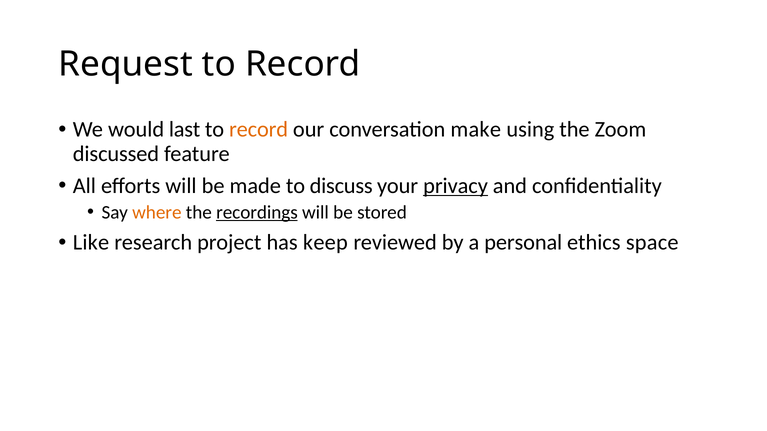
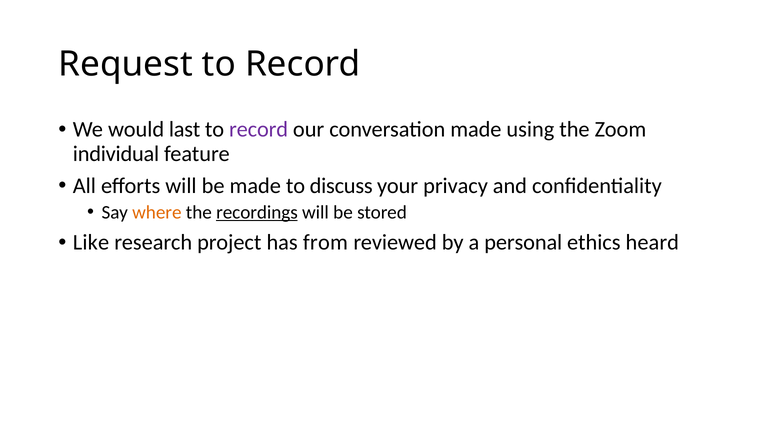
record at (259, 130) colour: orange -> purple
conversation make: make -> made
discussed: discussed -> individual
privacy underline: present -> none
keep: keep -> from
space: space -> heard
